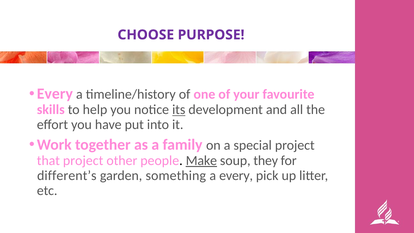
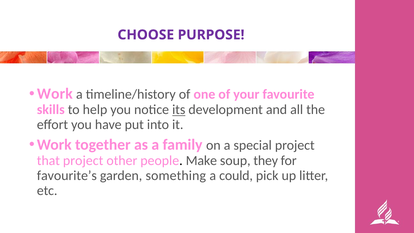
Every at (55, 94): Every -> Work
Make underline: present -> none
different’s: different’s -> favourite’s
a every: every -> could
